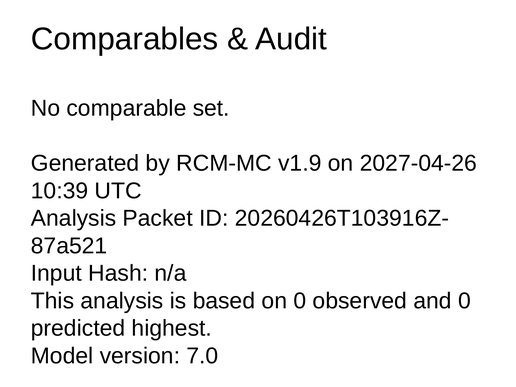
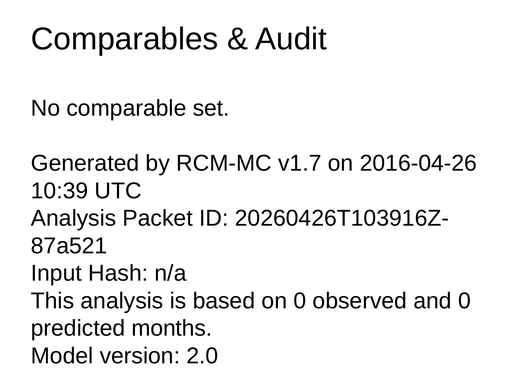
v1.9: v1.9 -> v1.7
2027-04-26: 2027-04-26 -> 2016-04-26
highest: highest -> months
7.0: 7.0 -> 2.0
